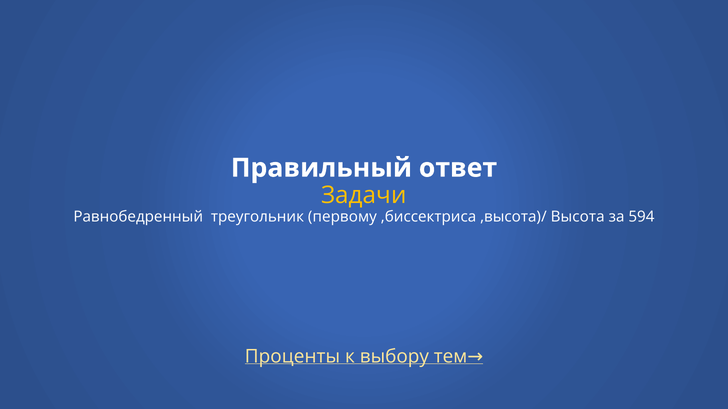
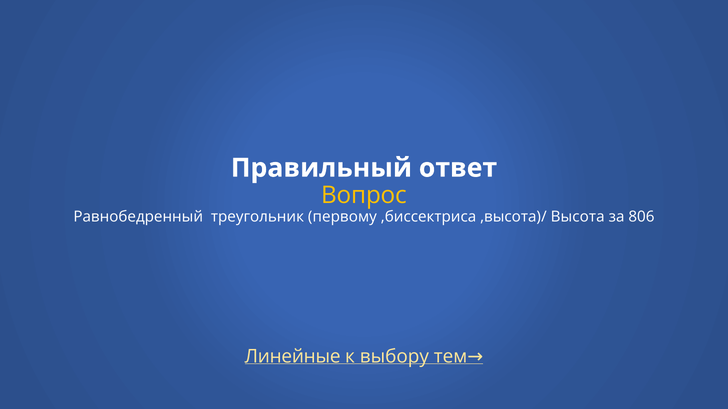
Задачи: Задачи -> Вопрос
594: 594 -> 806
Проценты: Проценты -> Линейные
